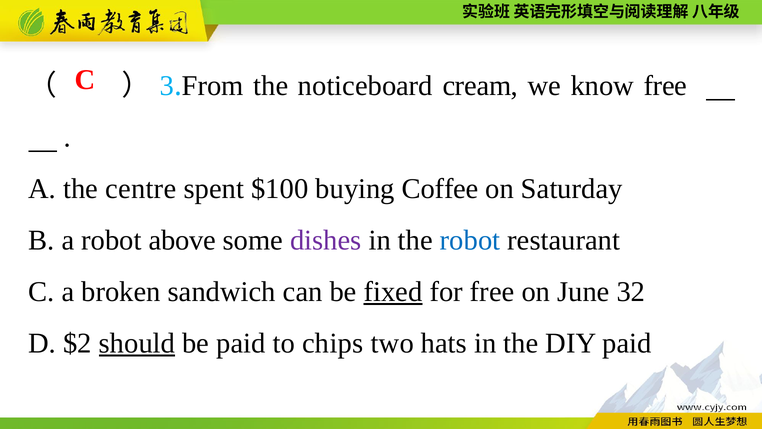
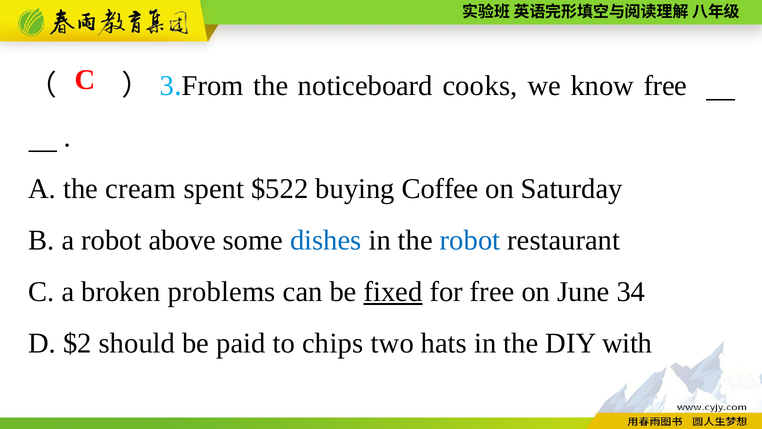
cream: cream -> cooks
centre: centre -> cream
$100: $100 -> $522
dishes colour: purple -> blue
sandwich: sandwich -> problems
32: 32 -> 34
should underline: present -> none
DIY paid: paid -> with
